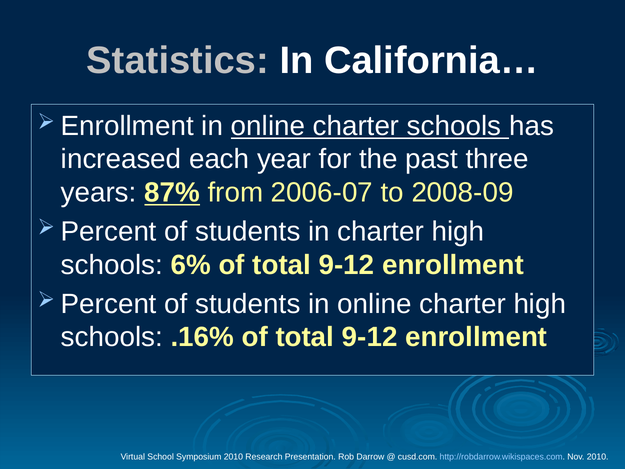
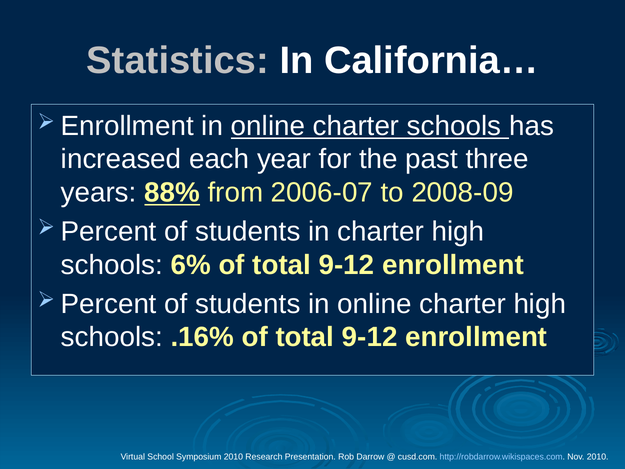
87%: 87% -> 88%
